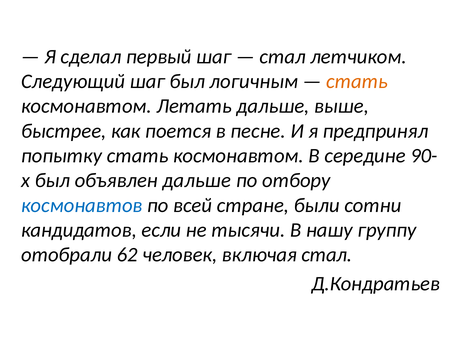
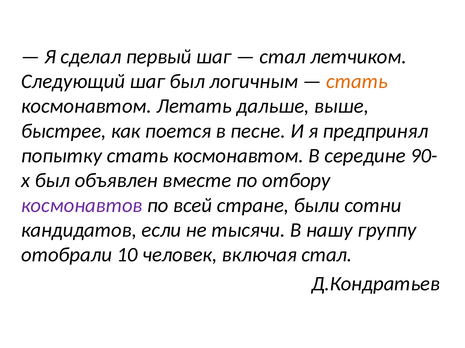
объявлен дальше: дальше -> вместе
космонавтов colour: blue -> purple
62: 62 -> 10
